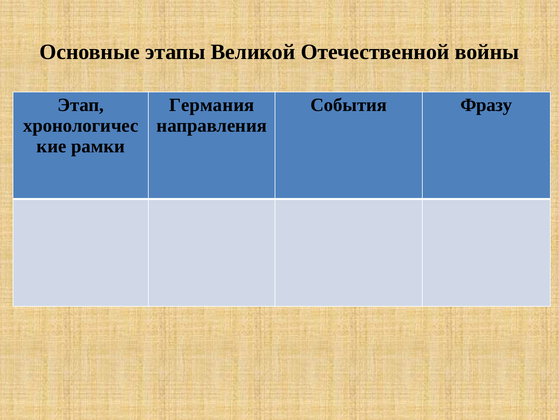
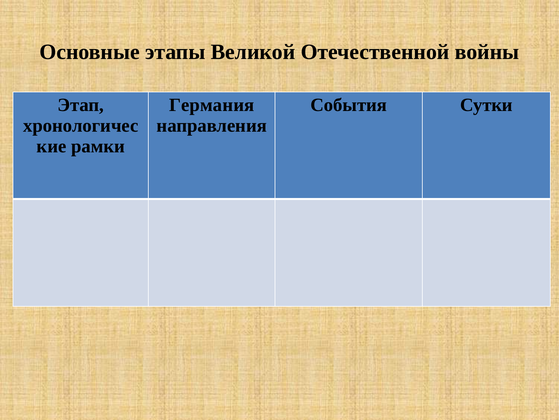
Фразу: Фразу -> Сутки
